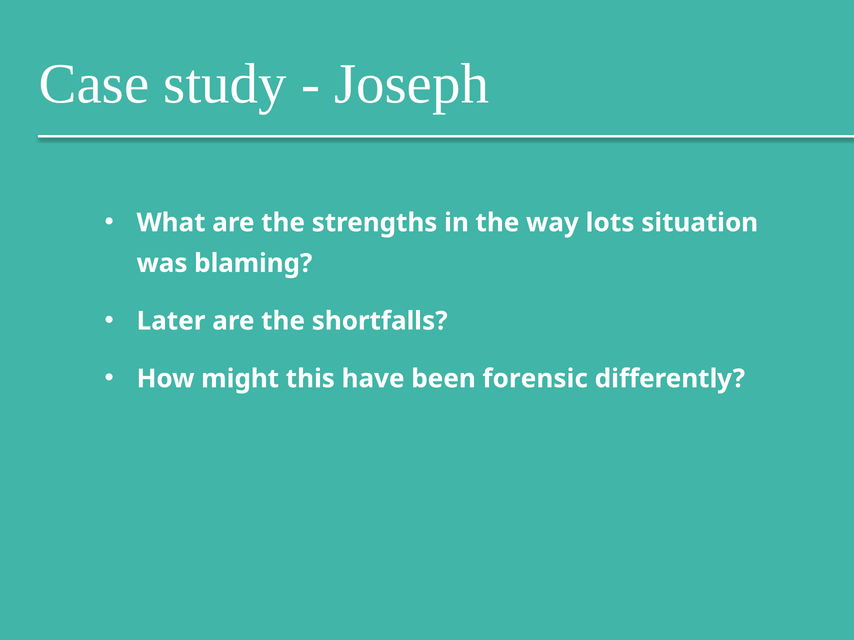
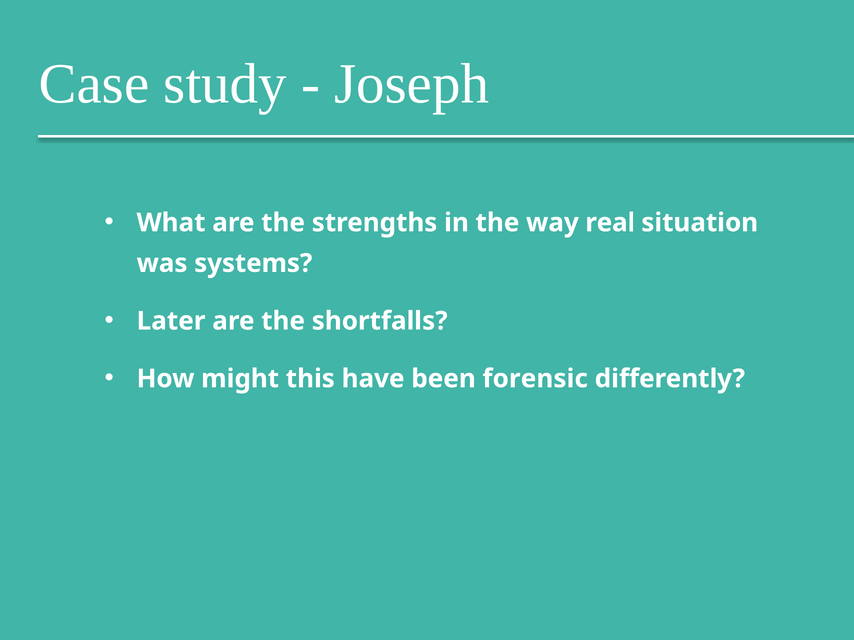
lots: lots -> real
blaming: blaming -> systems
